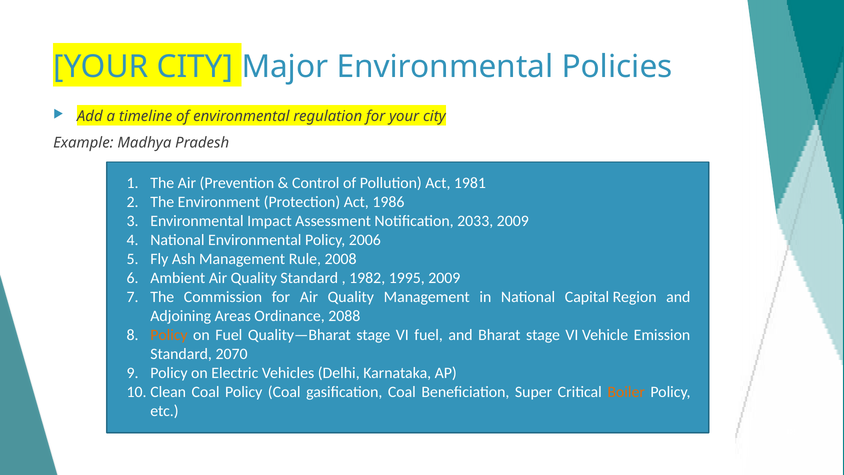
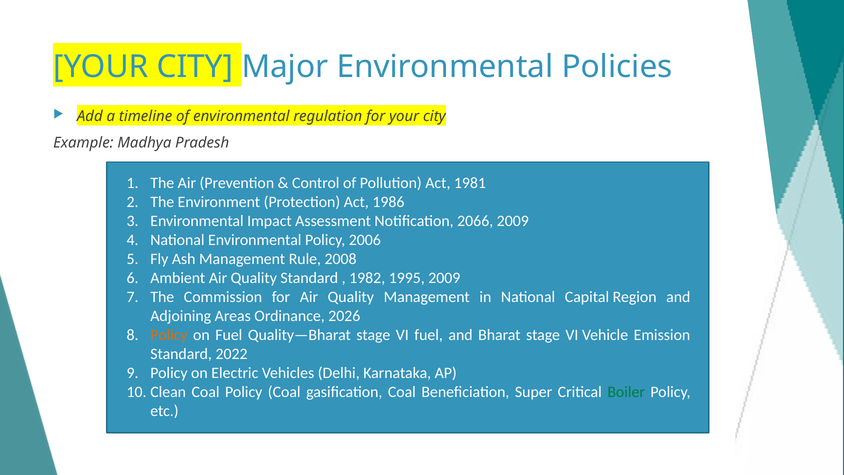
2033: 2033 -> 2066
2088: 2088 -> 2026
2070: 2070 -> 2022
Boiler colour: orange -> green
